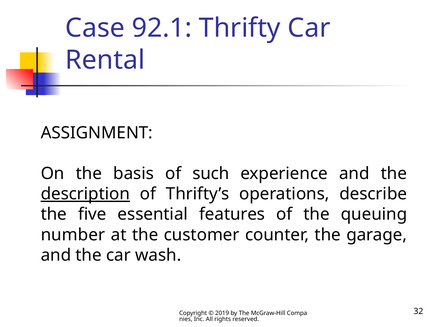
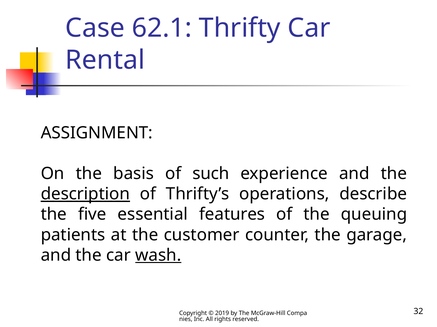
92.1: 92.1 -> 62.1
number: number -> patients
wash underline: none -> present
